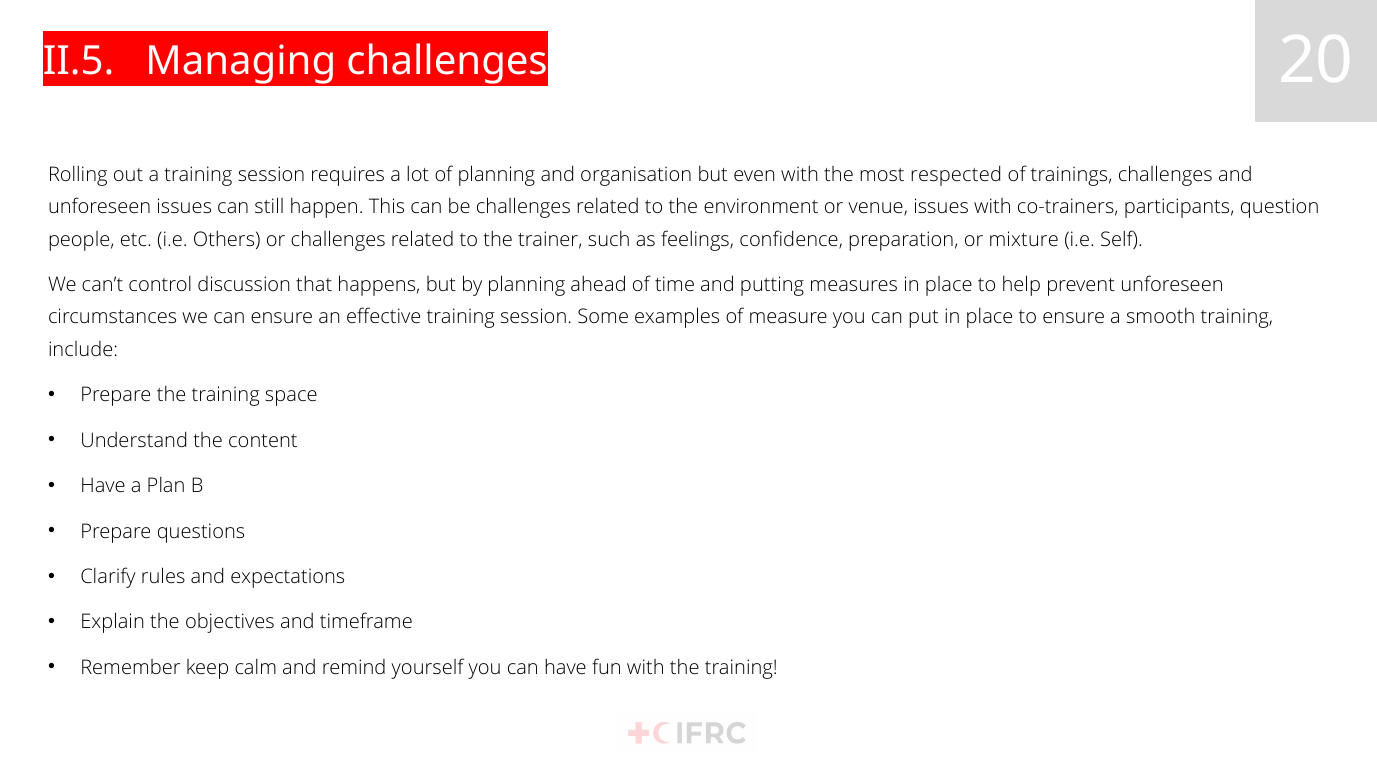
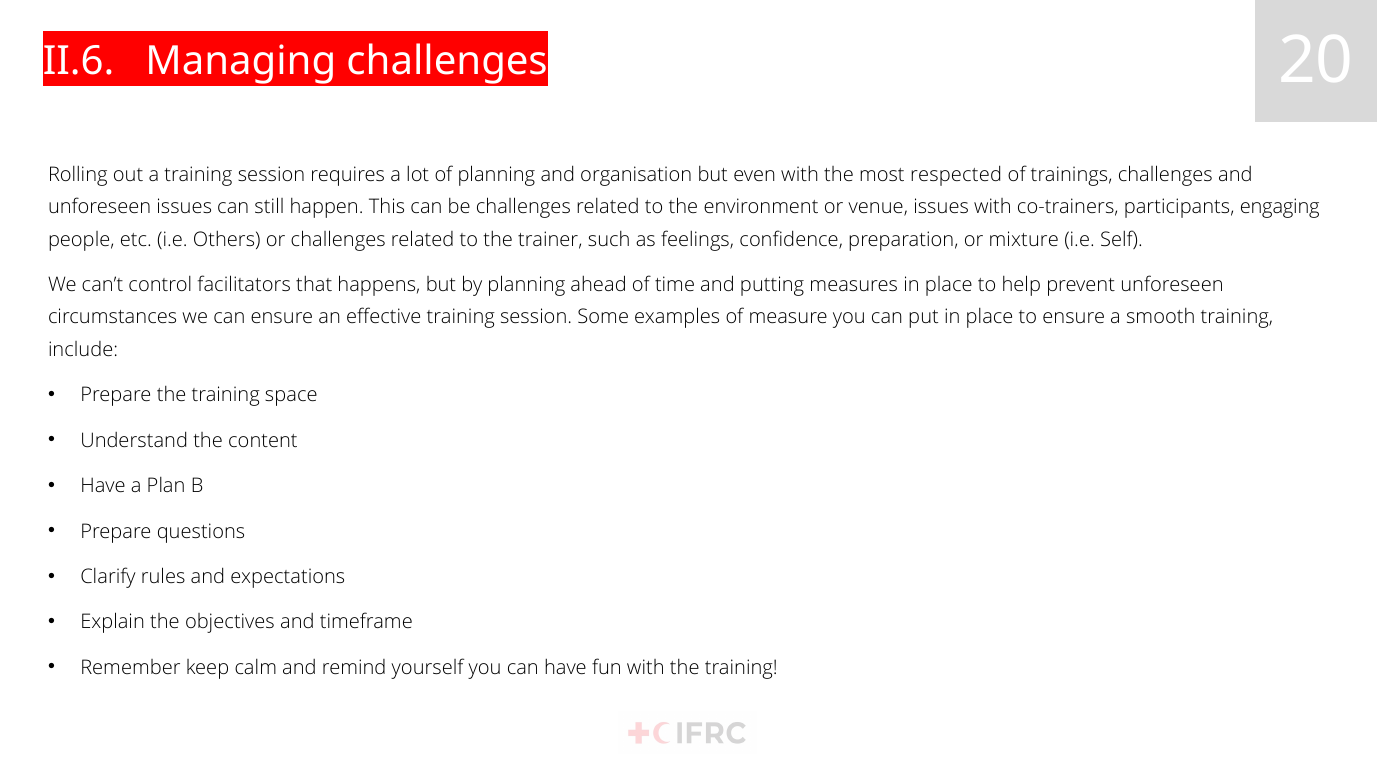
II.5: II.5 -> II.6
question: question -> engaging
discussion: discussion -> facilitators
